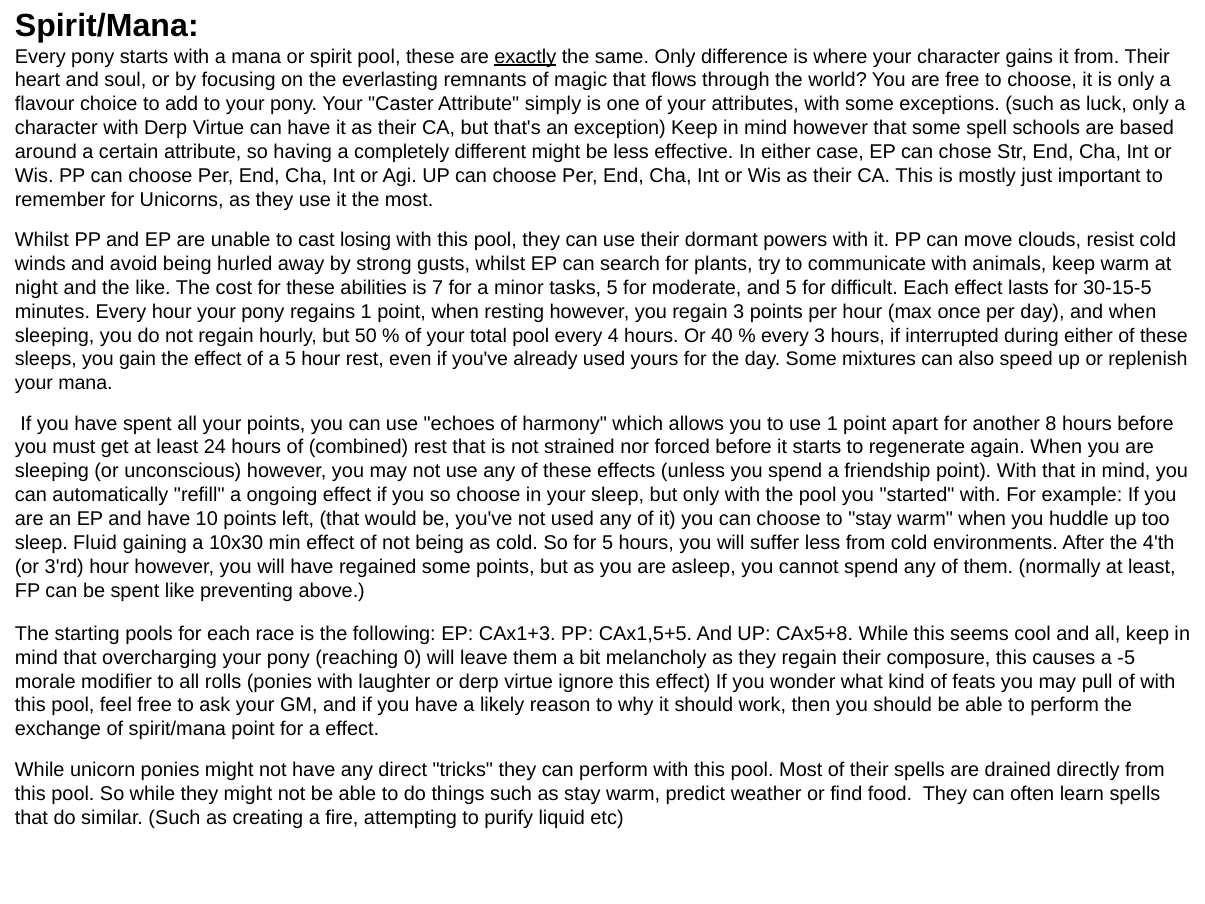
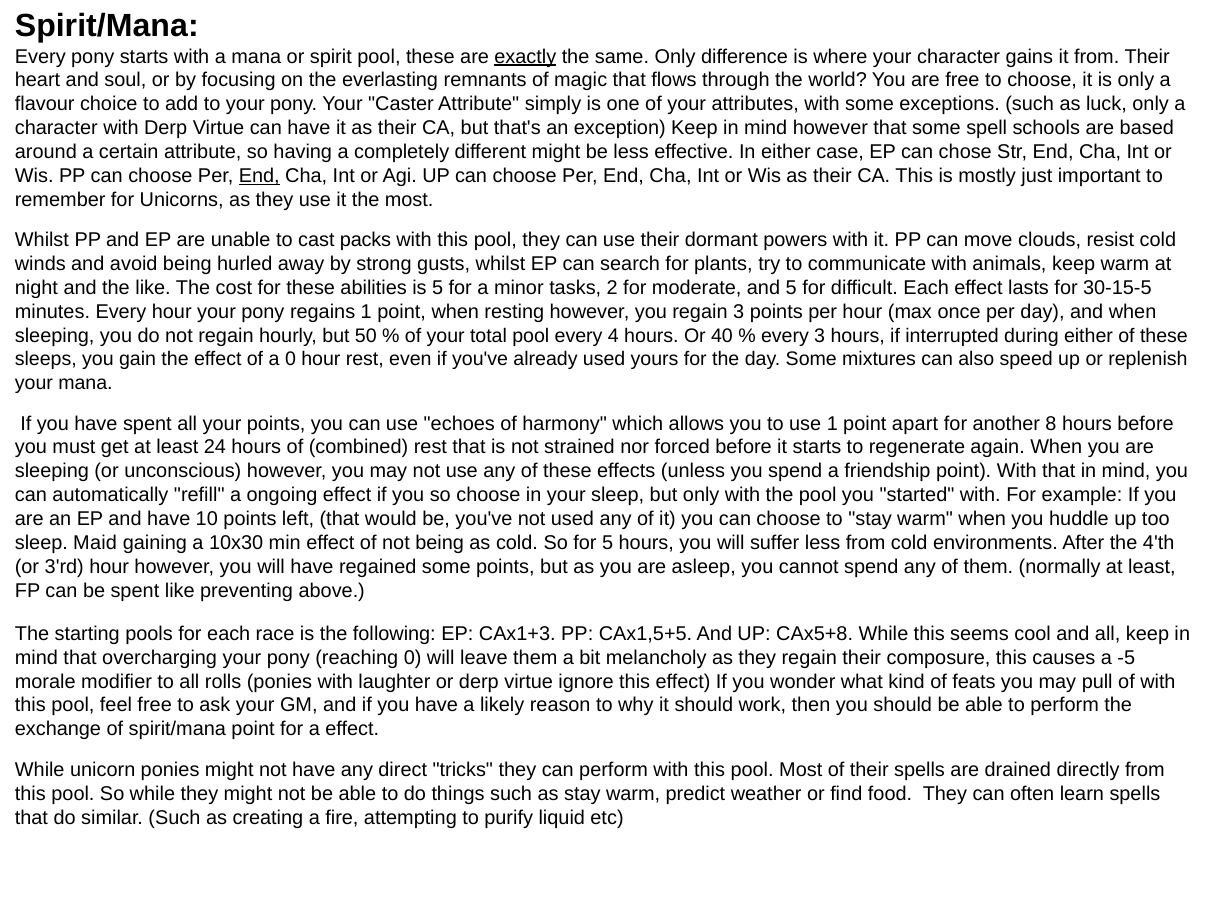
End at (259, 176) underline: none -> present
losing: losing -> packs
is 7: 7 -> 5
tasks 5: 5 -> 2
a 5: 5 -> 0
Fluid: Fluid -> Maid
